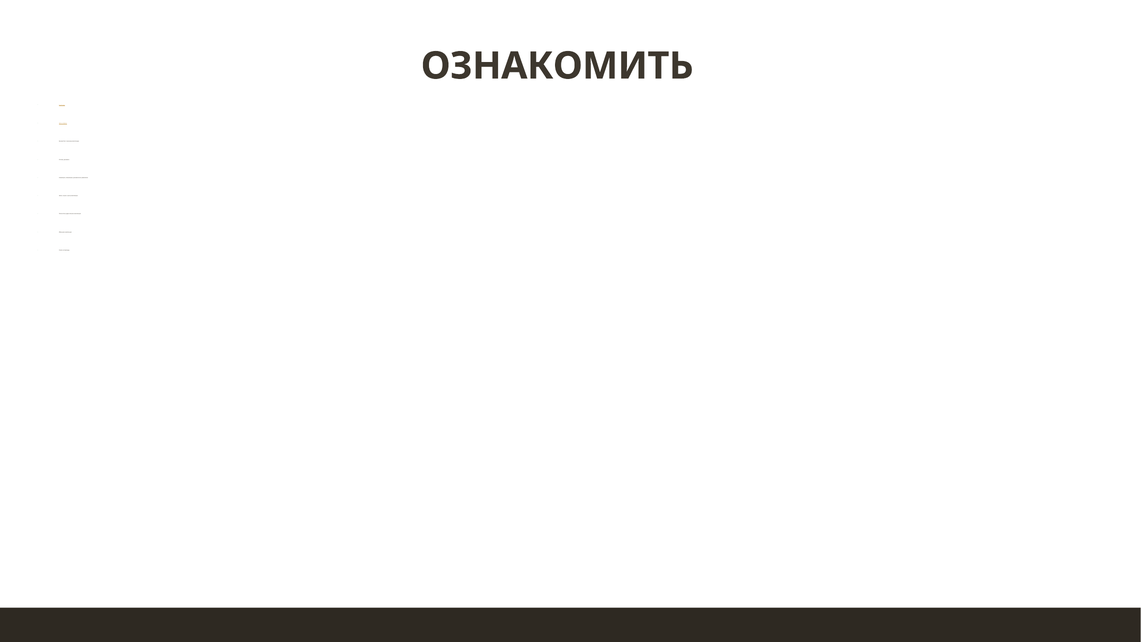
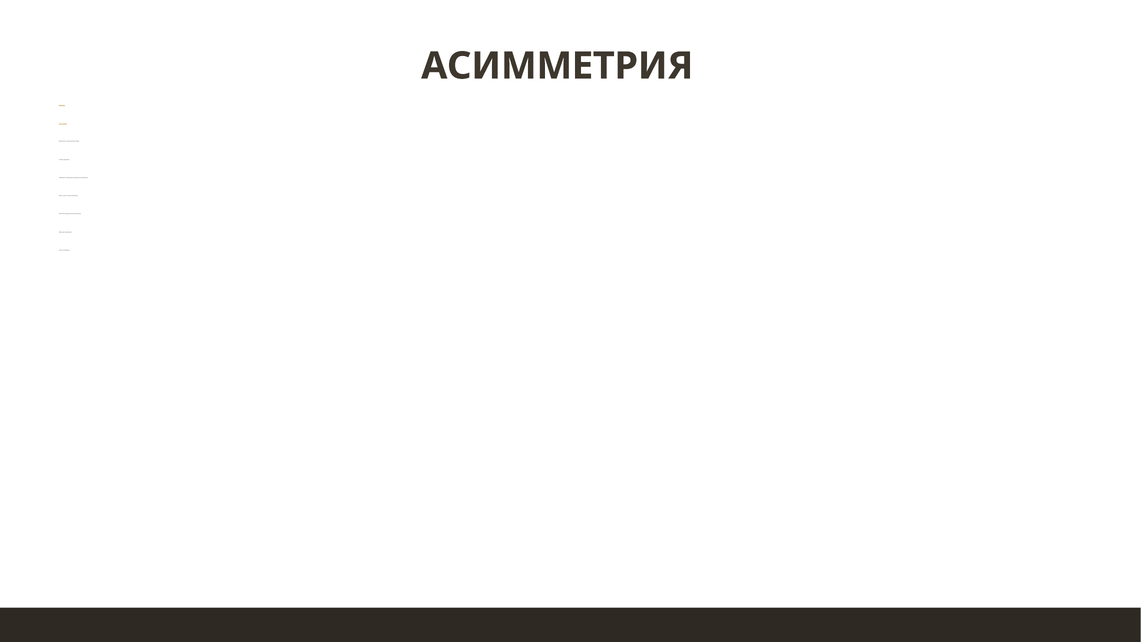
ОЗНАКОМИТЬ at (557, 66): ОЗНАКОМИТЬ -> АСИММЕТРИЯ
